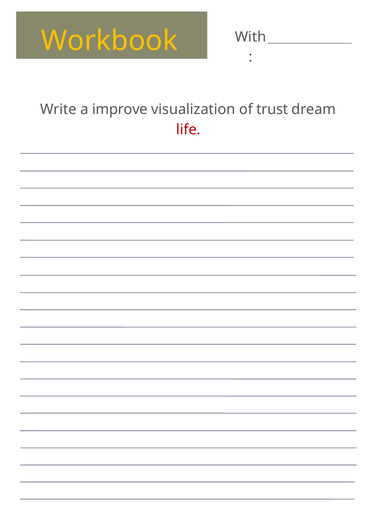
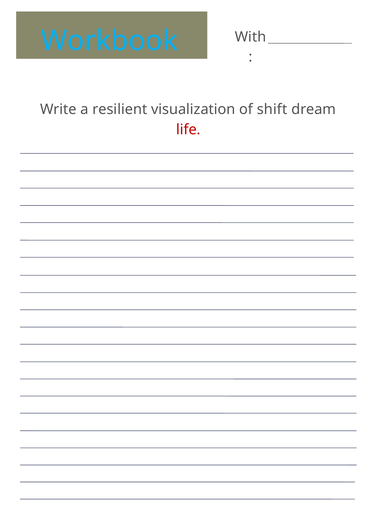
Workbook colour: yellow -> light blue
improve: improve -> resilient
trust: trust -> shift
